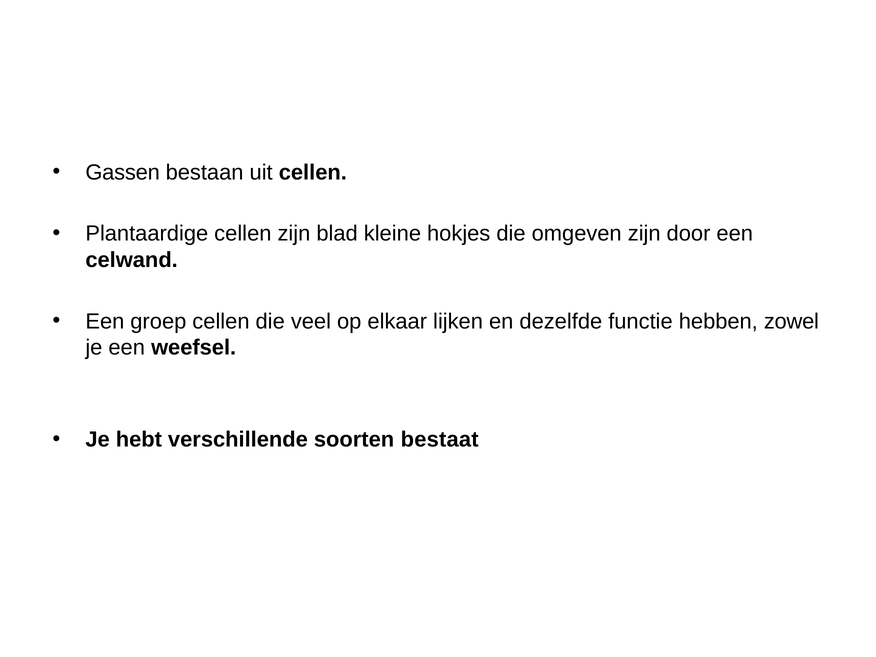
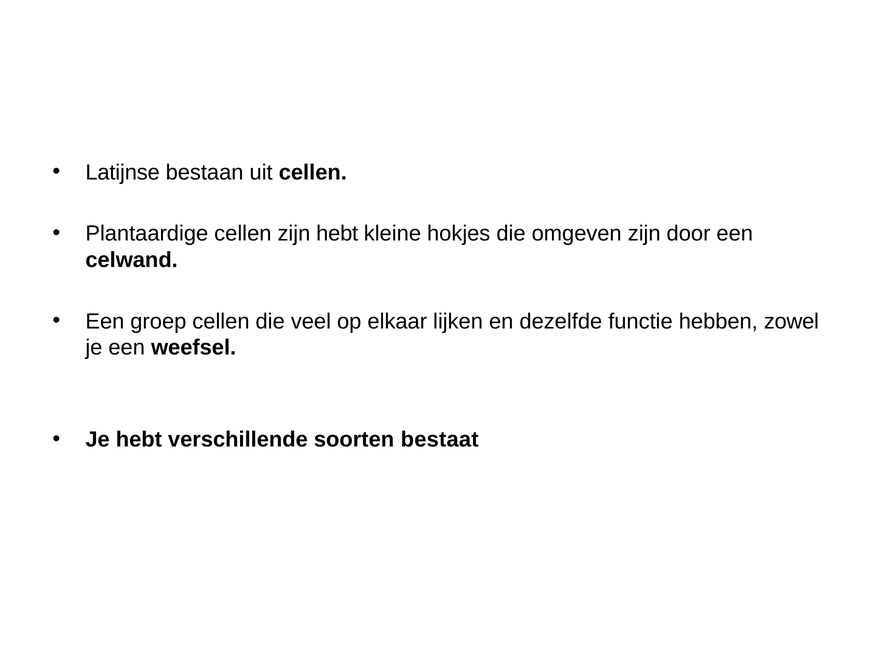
Gassen: Gassen -> Latijnse
zijn blad: blad -> hebt
